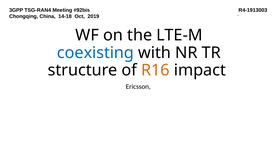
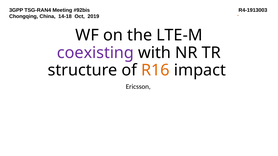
coexisting colour: blue -> purple
